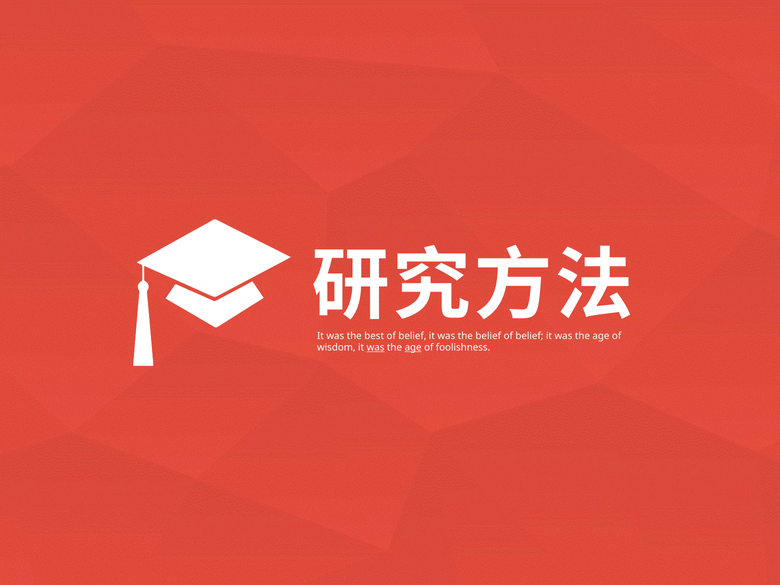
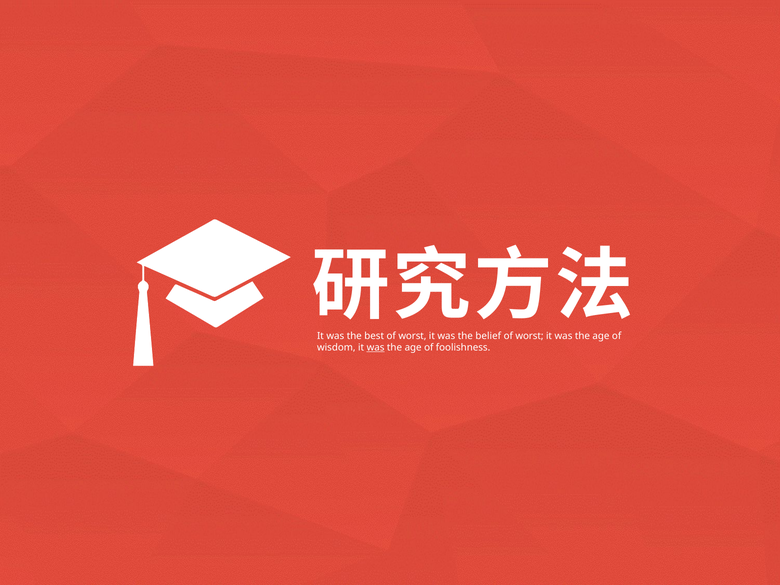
best of belief: belief -> worst
belief at (529, 336): belief -> worst
age at (413, 348) underline: present -> none
